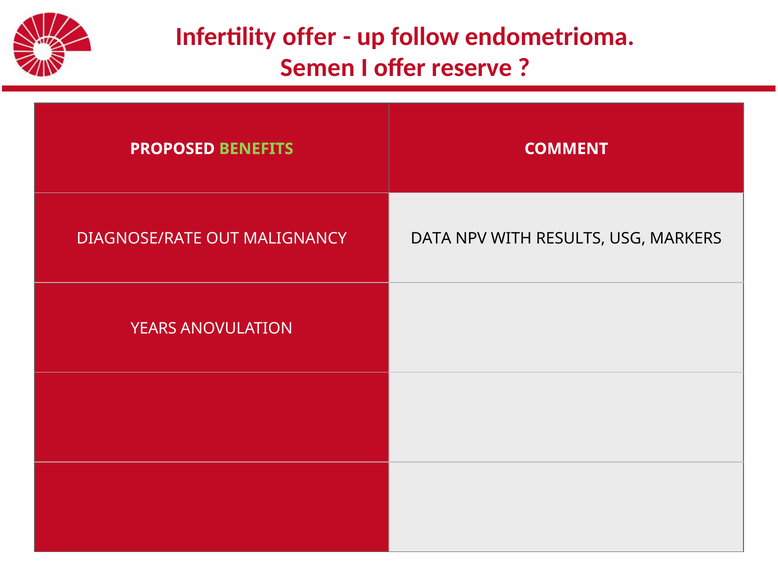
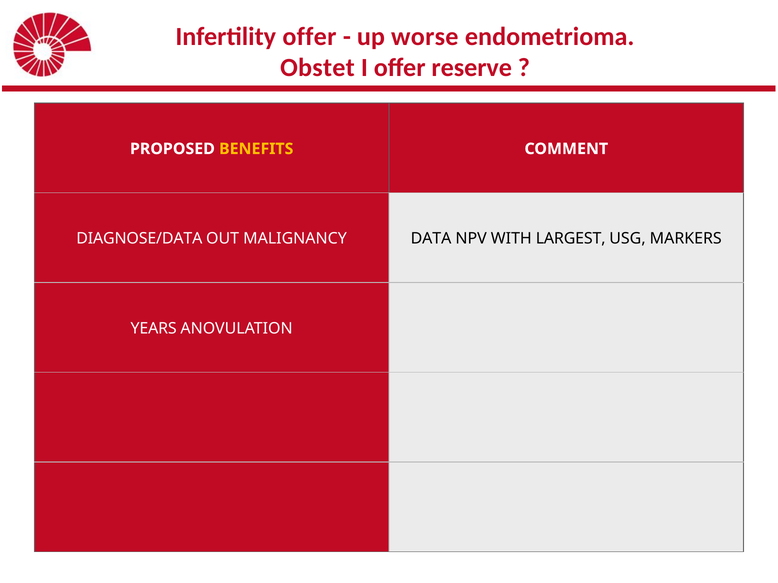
follow: follow -> worse
Semen: Semen -> Obstet
BENEFITS colour: light green -> yellow
DIAGNOSE/RATE: DIAGNOSE/RATE -> DIAGNOSE/DATA
RESULTS: RESULTS -> LARGEST
